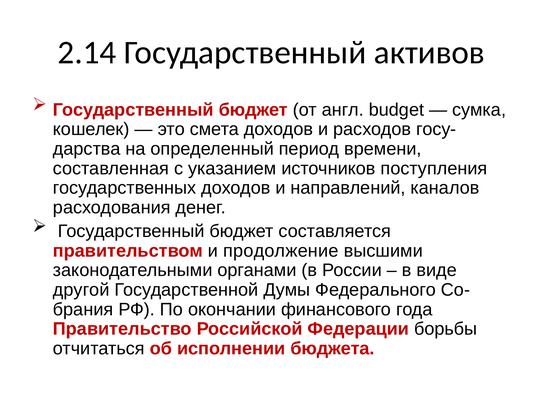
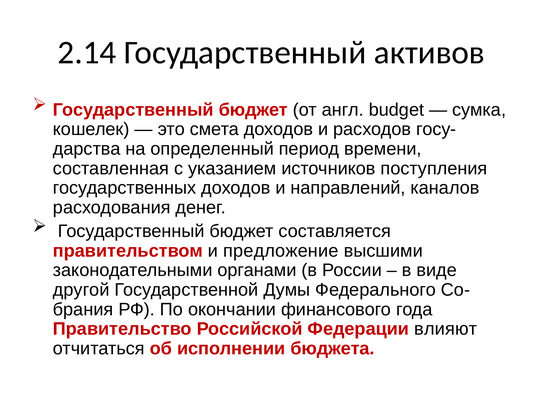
продолжение: продолжение -> предложение
борьбы: борьбы -> влияют
